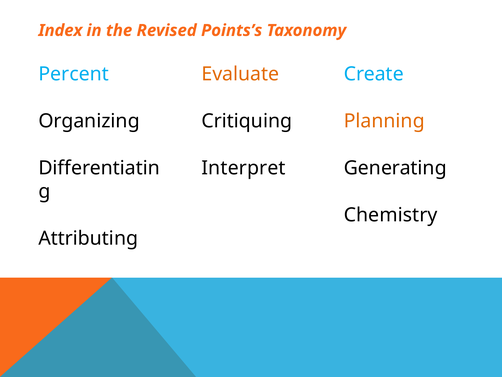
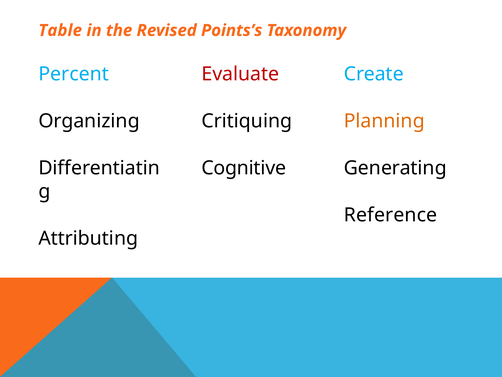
Index: Index -> Table
Evaluate colour: orange -> red
Interpret: Interpret -> Cognitive
Chemistry: Chemistry -> Reference
